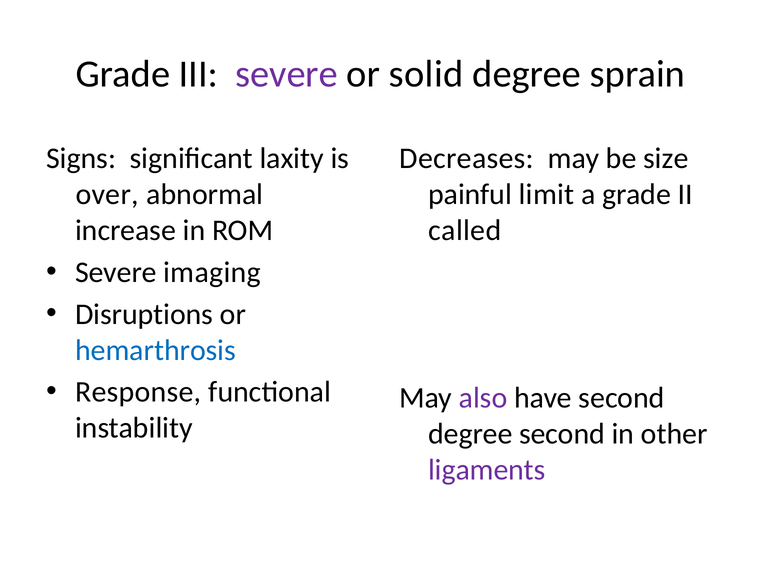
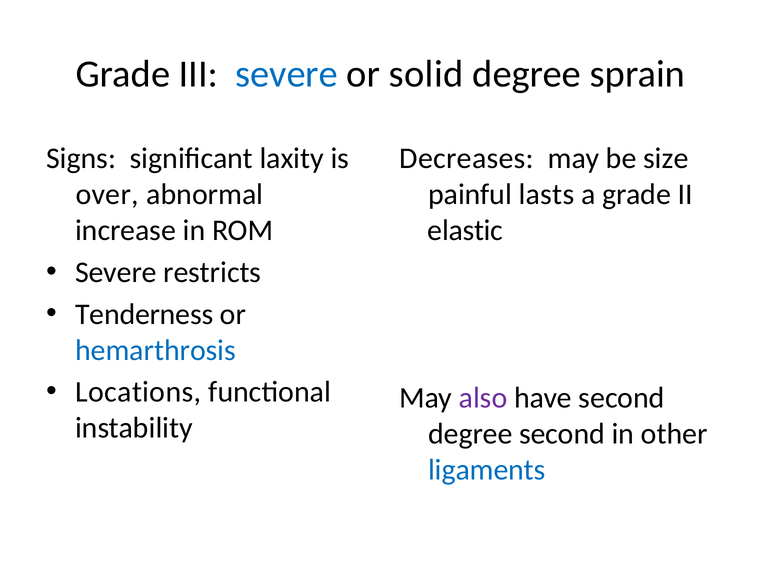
severe at (287, 74) colour: purple -> blue
limit: limit -> lasts
called: called -> elastic
imaging: imaging -> restricts
Disruptions: Disruptions -> Tenderness
Response: Response -> Locations
ligaments colour: purple -> blue
